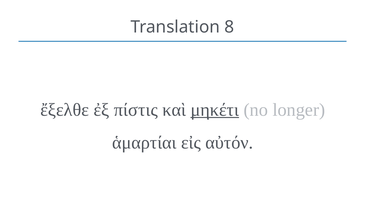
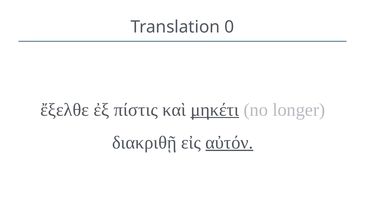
8: 8 -> 0
ἁμαρτίαι: ἁμαρτίαι -> διακριθῇ
αὐτόν underline: none -> present
